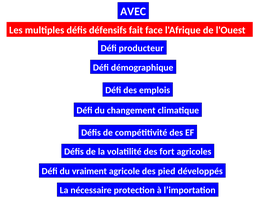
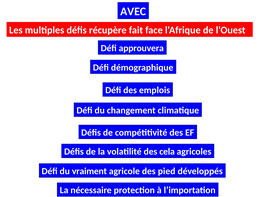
défensifs: défensifs -> récupère
producteur: producteur -> approuvera
fort: fort -> cela
